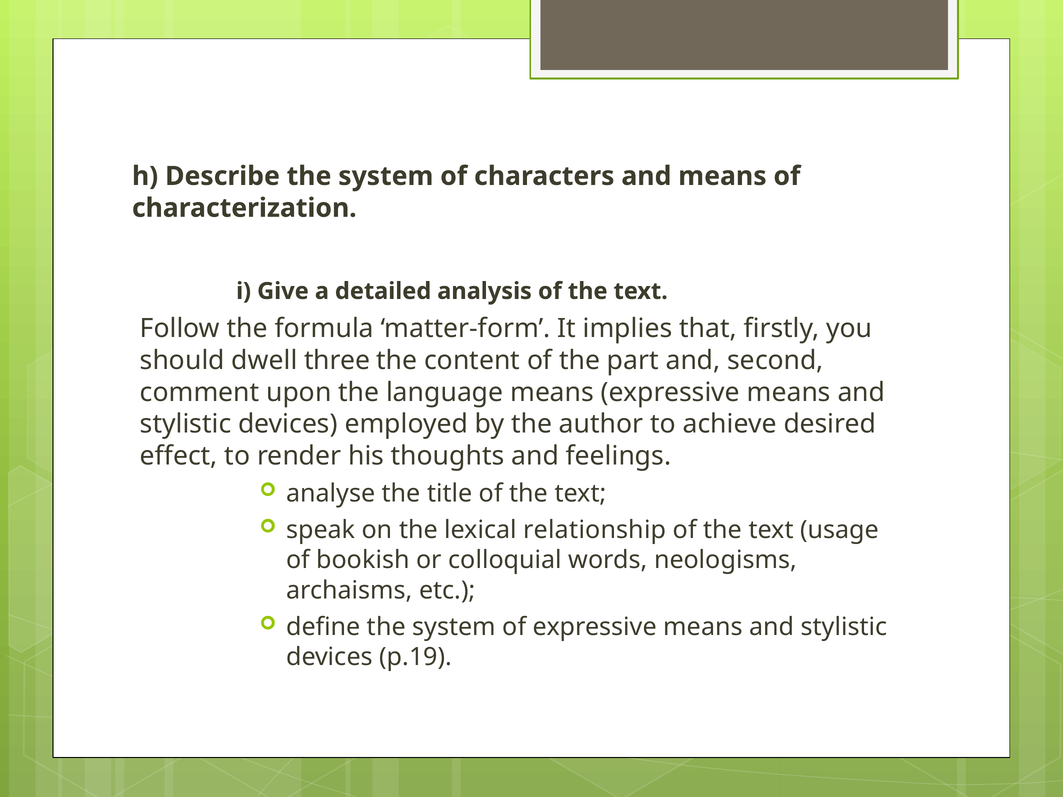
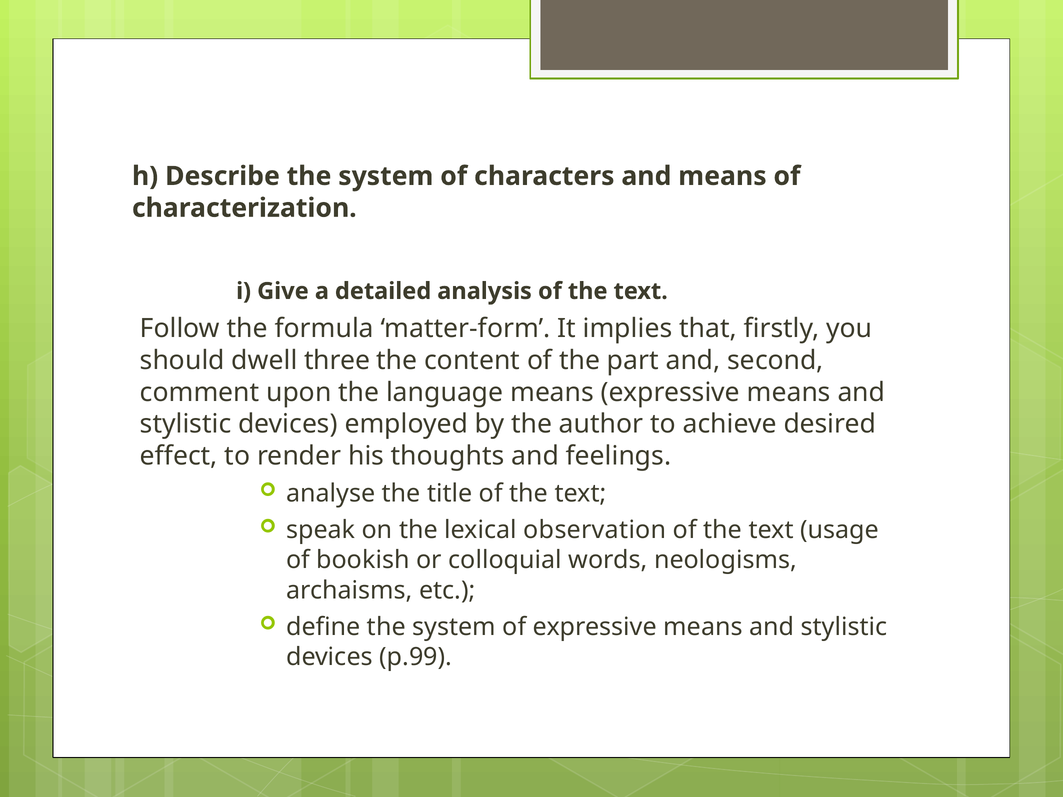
relationship: relationship -> observation
p.19: p.19 -> p.99
